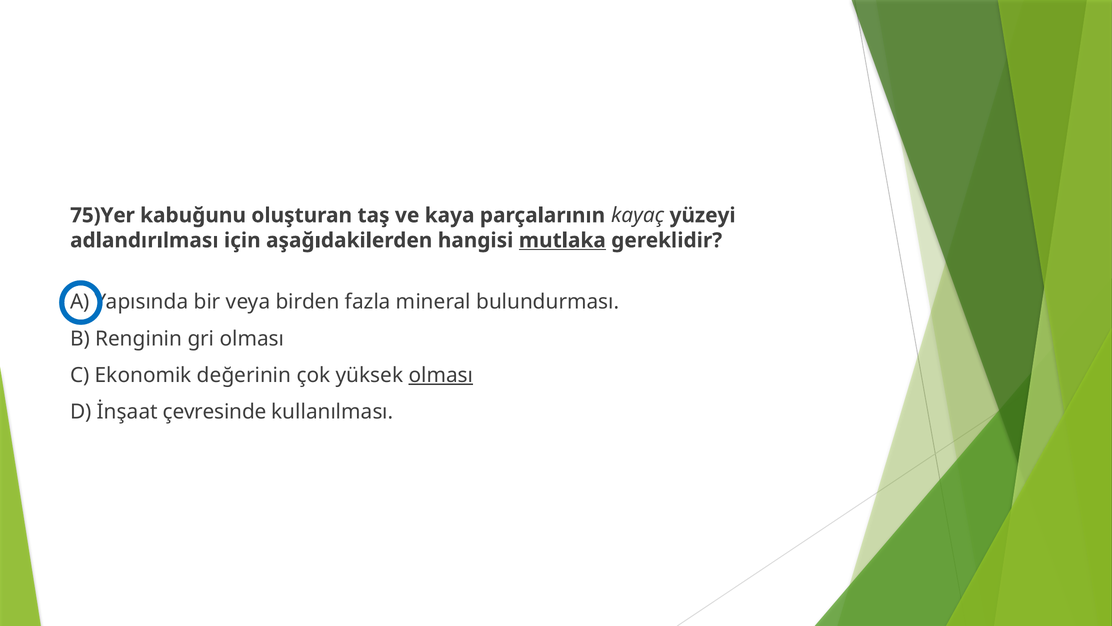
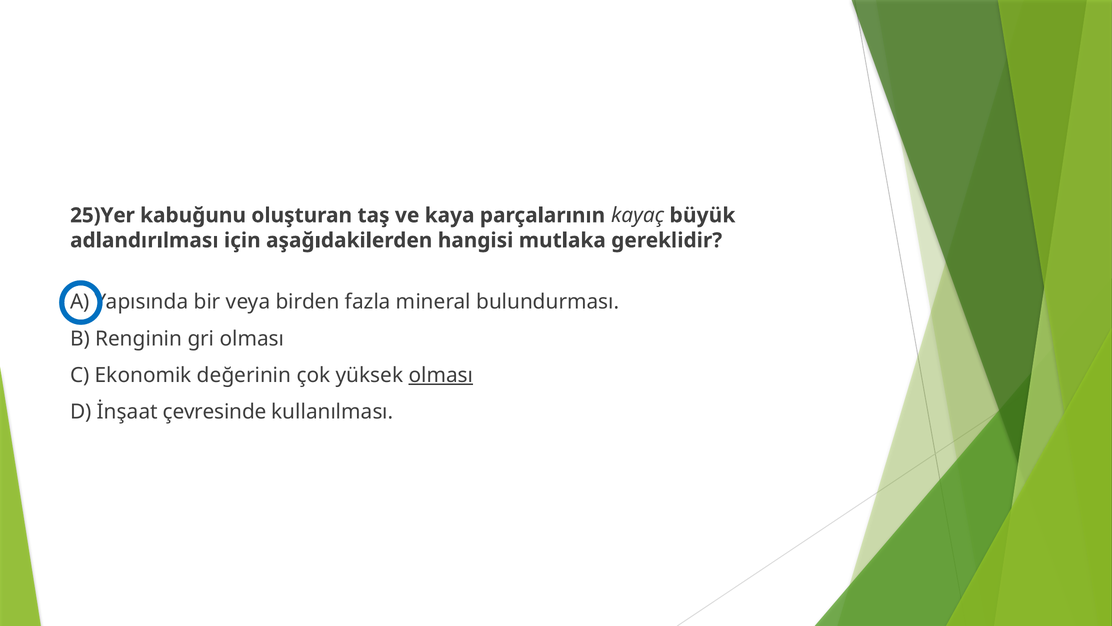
75)Yer: 75)Yer -> 25)Yer
yüzeyi: yüzeyi -> büyük
mutlaka underline: present -> none
